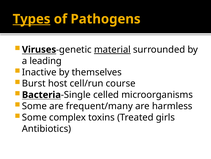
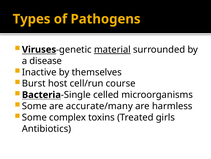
Types underline: present -> none
leading: leading -> disease
frequent/many: frequent/many -> accurate/many
